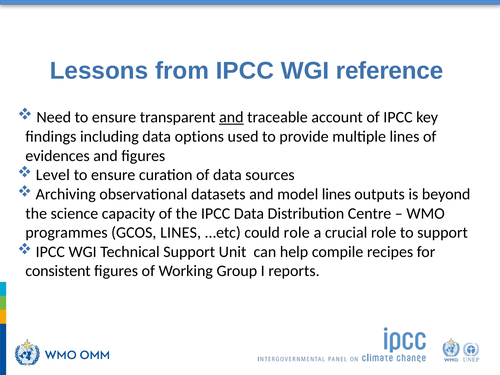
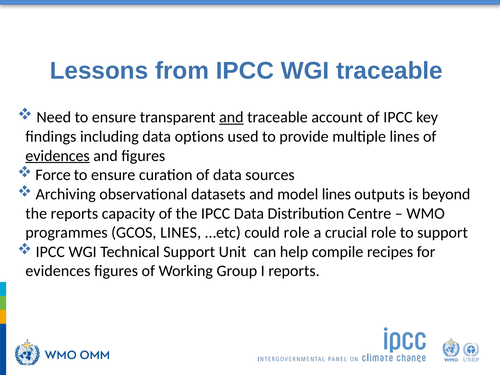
WGI reference: reference -> traceable
evidences at (58, 156) underline: none -> present
Level: Level -> Force
the science: science -> reports
consistent at (58, 271): consistent -> evidences
